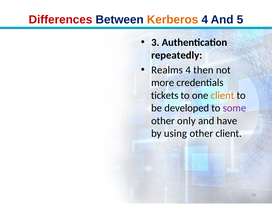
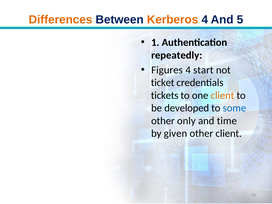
Differences colour: red -> orange
3: 3 -> 1
Realms: Realms -> Figures
then: then -> start
more: more -> ticket
some colour: purple -> blue
have: have -> time
using: using -> given
